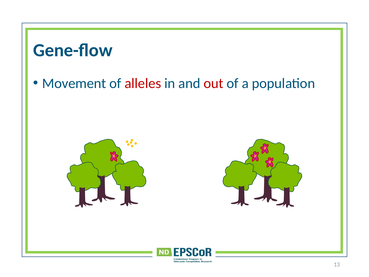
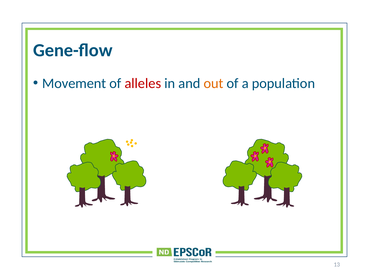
out colour: red -> orange
